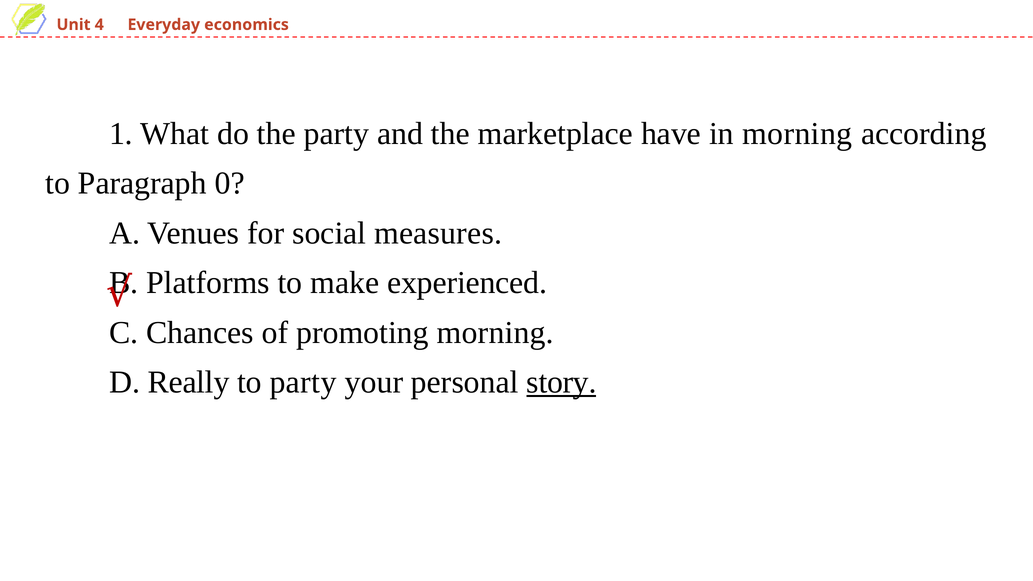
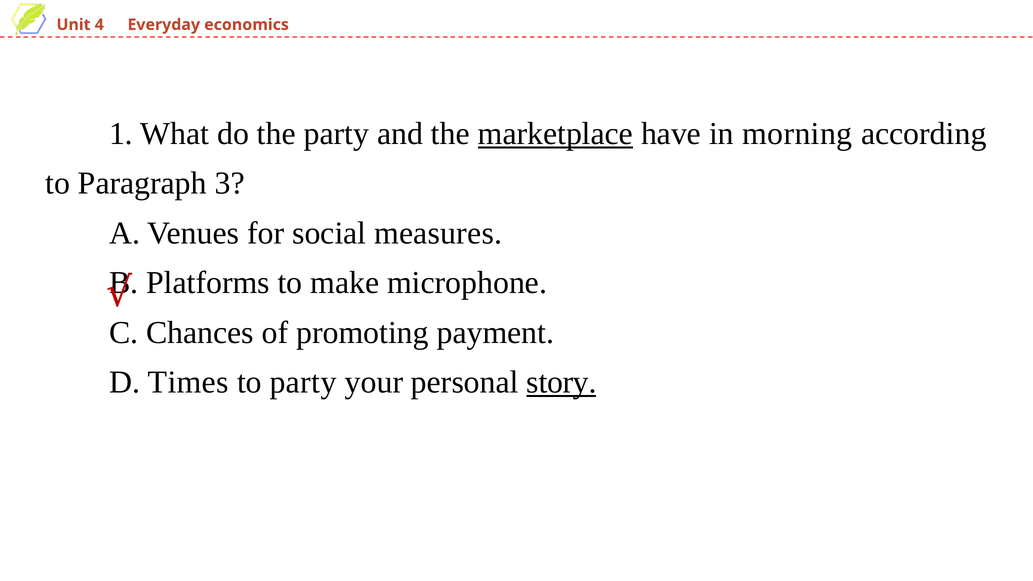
marketplace underline: none -> present
0: 0 -> 3
experienced: experienced -> microphone
promoting morning: morning -> payment
Really: Really -> Times
